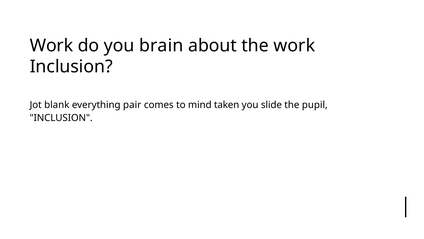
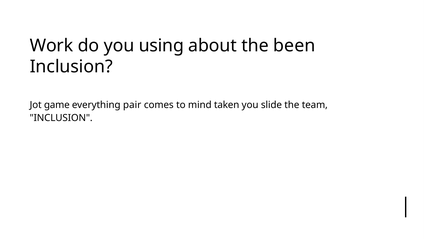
brain: brain -> using
the work: work -> been
blank: blank -> game
pupil: pupil -> team
